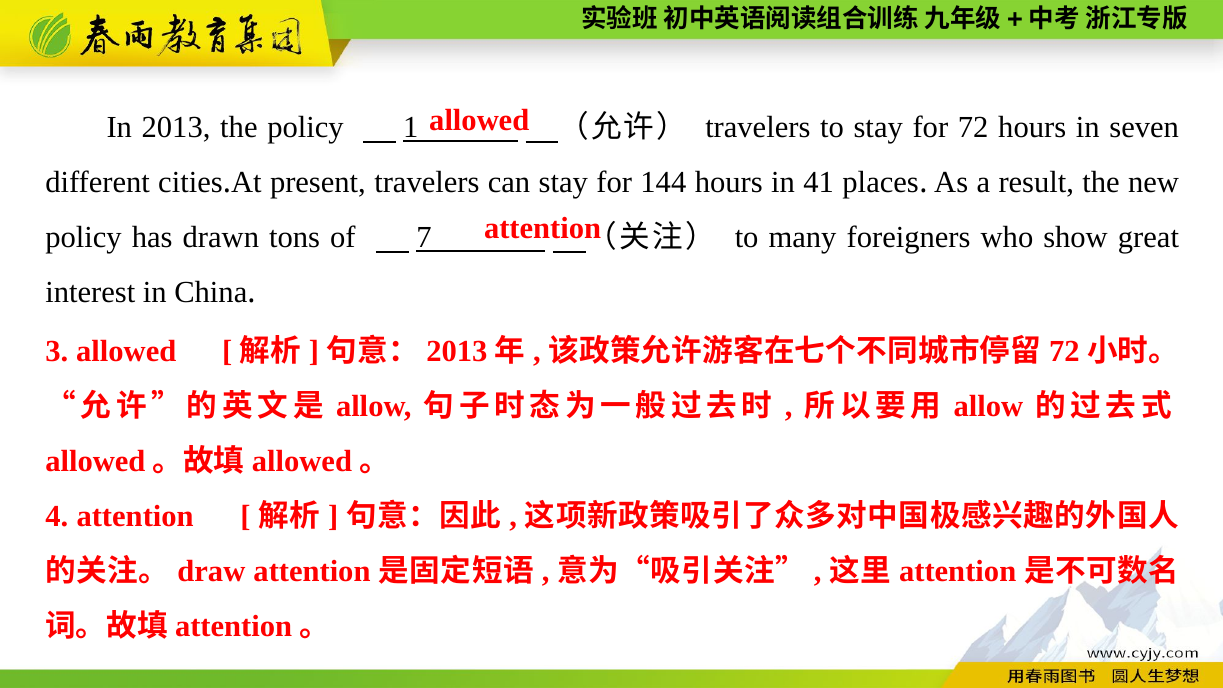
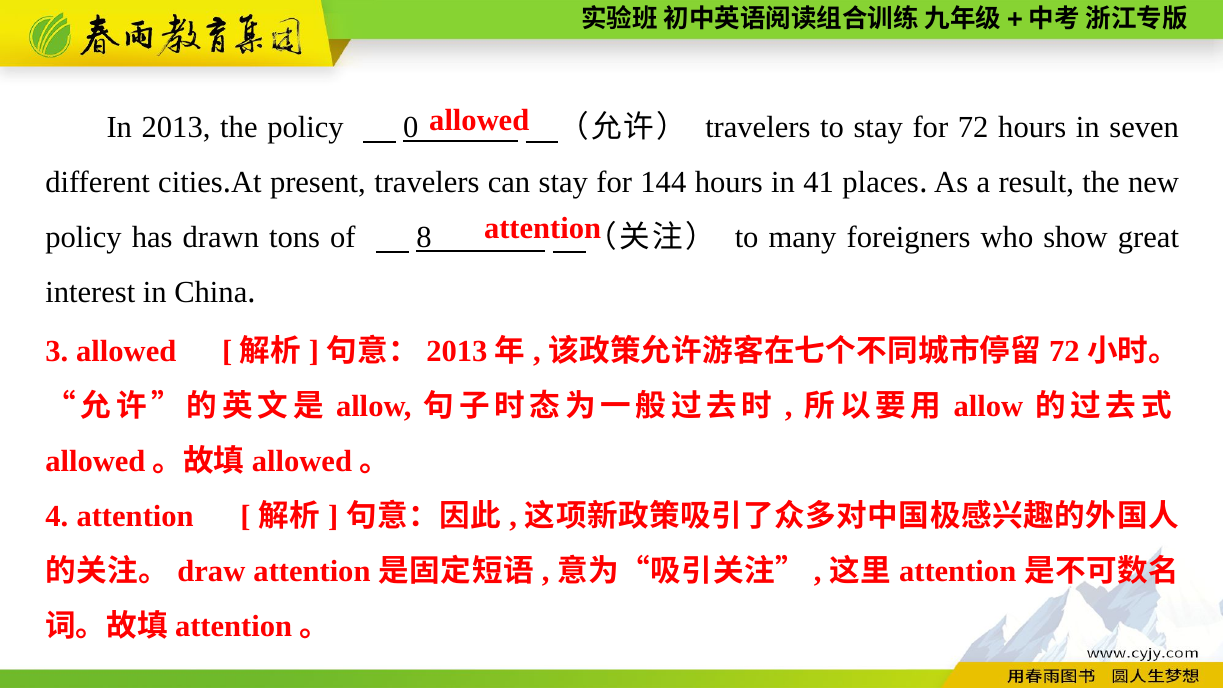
1: 1 -> 0
7: 7 -> 8
